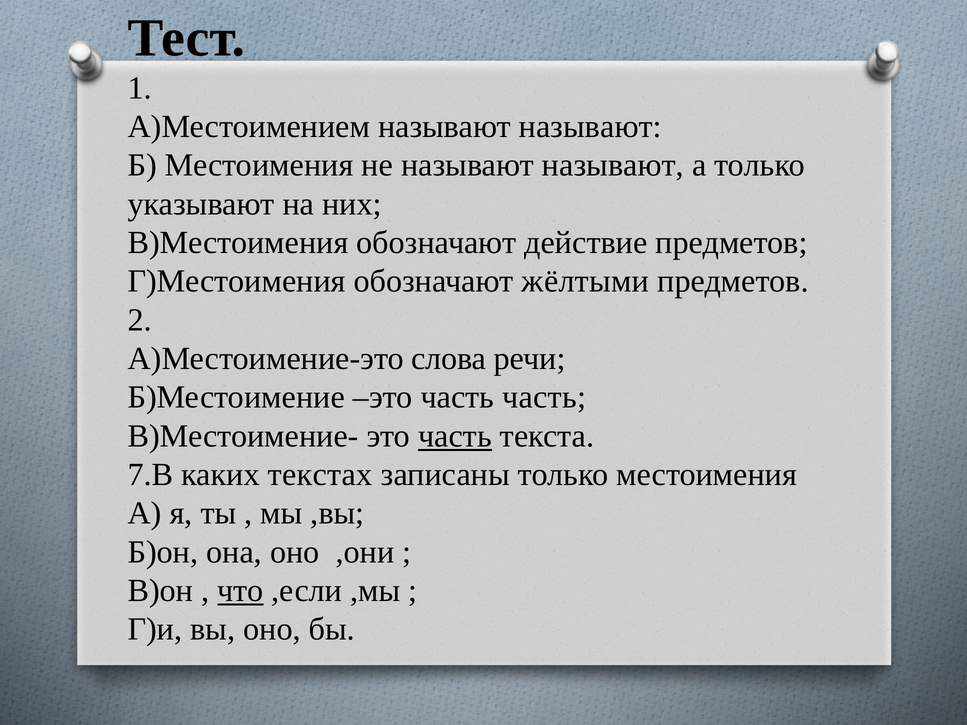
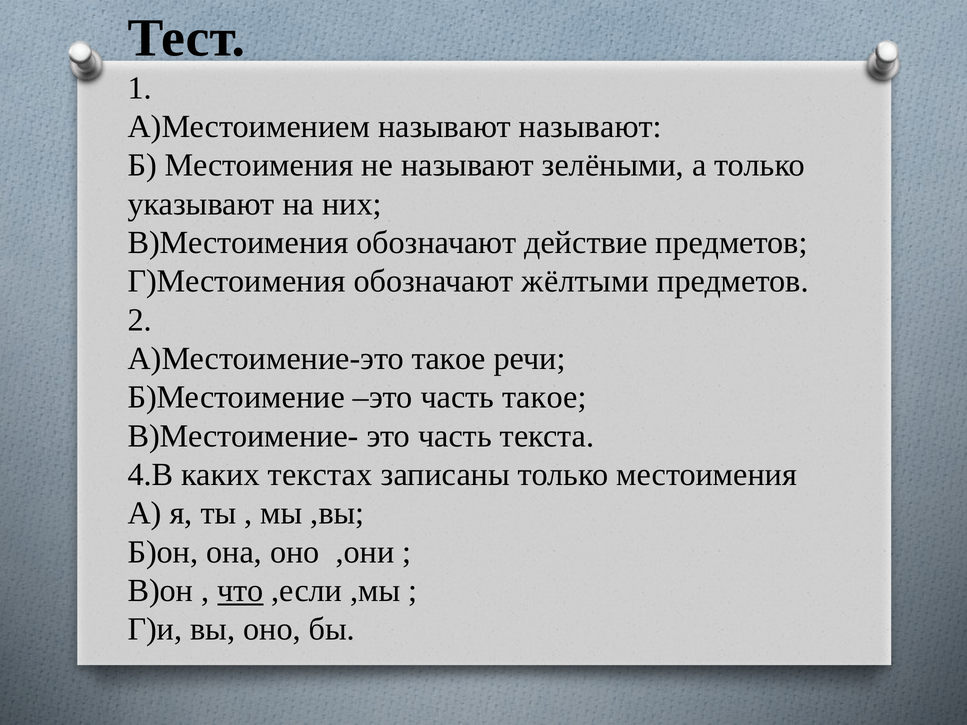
не называют называют: называют -> зелёными
А)Местоимение-это слова: слова -> такое
часть часть: часть -> такое
часть at (455, 436) underline: present -> none
7.В: 7.В -> 4.В
